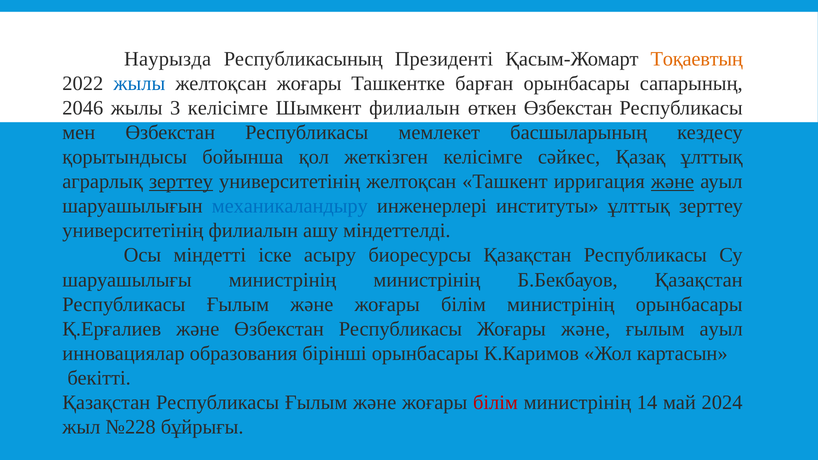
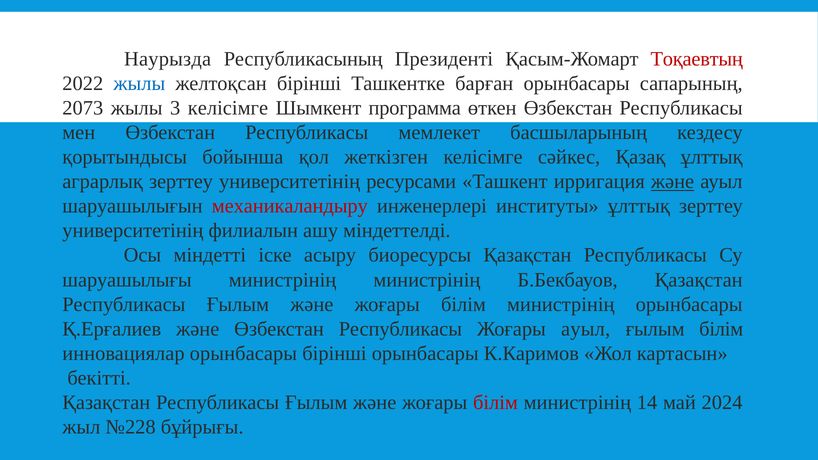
Тоқаевтың colour: orange -> red
желтоқсан жоғары: жоғары -> бірінші
2046: 2046 -> 2073
Шымкент филиалын: филиалын -> программа
зерттеу at (181, 182) underline: present -> none
университетінің желтоқсан: желтоқсан -> ресурсами
механикаландыру colour: blue -> red
Жоғары және: және -> ауыл
ғылым ауыл: ауыл -> білім
инновациялар образования: образования -> орынбасары
